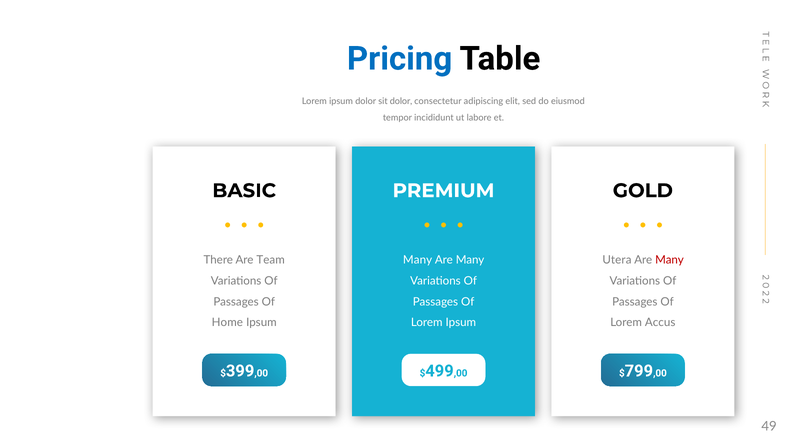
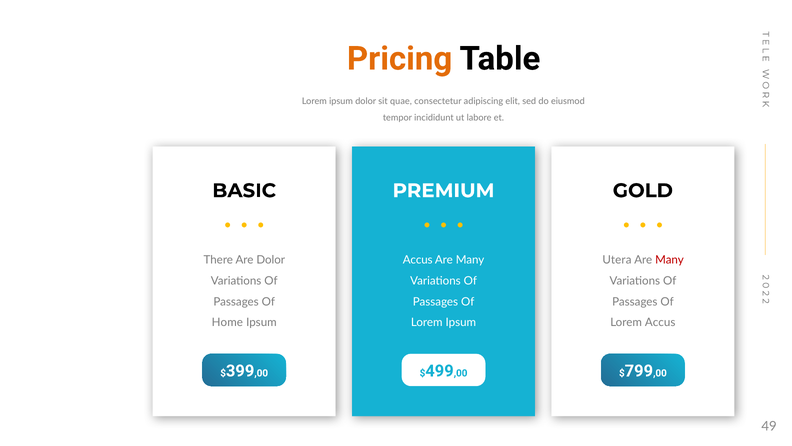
Pricing colour: blue -> orange
sit dolor: dolor -> quae
Are Team: Team -> Dolor
Many at (418, 260): Many -> Accus
